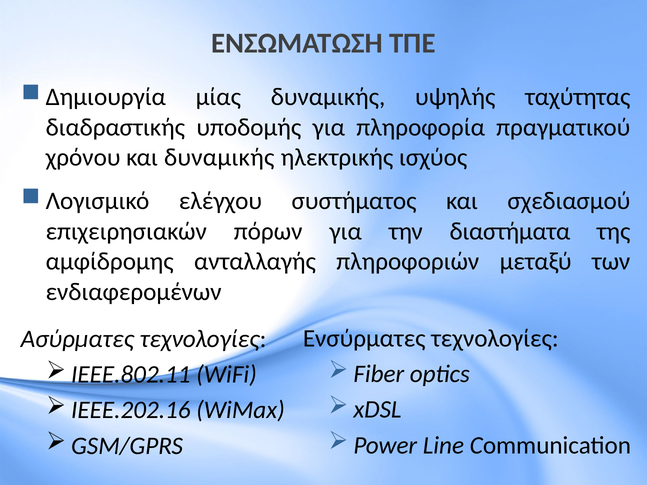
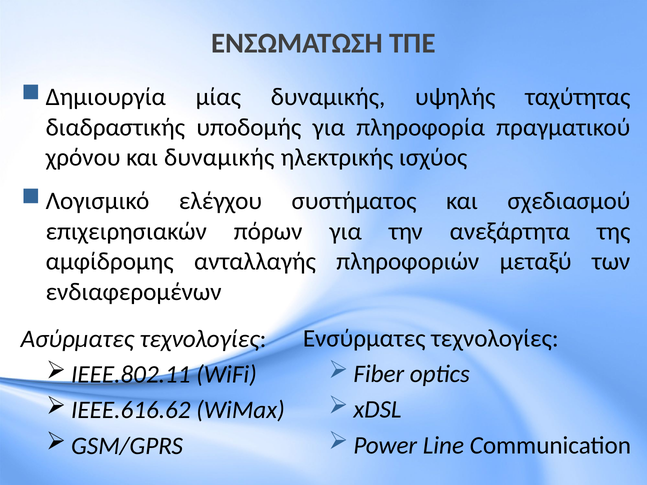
διαστήματα: διαστήματα -> ανεξάρτητα
IEEE.202.16: IEEE.202.16 -> IEEE.616.62
